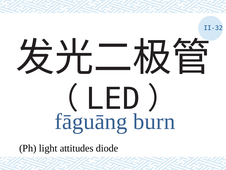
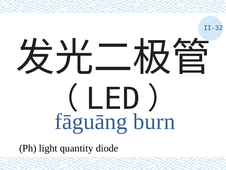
attitudes: attitudes -> quantity
